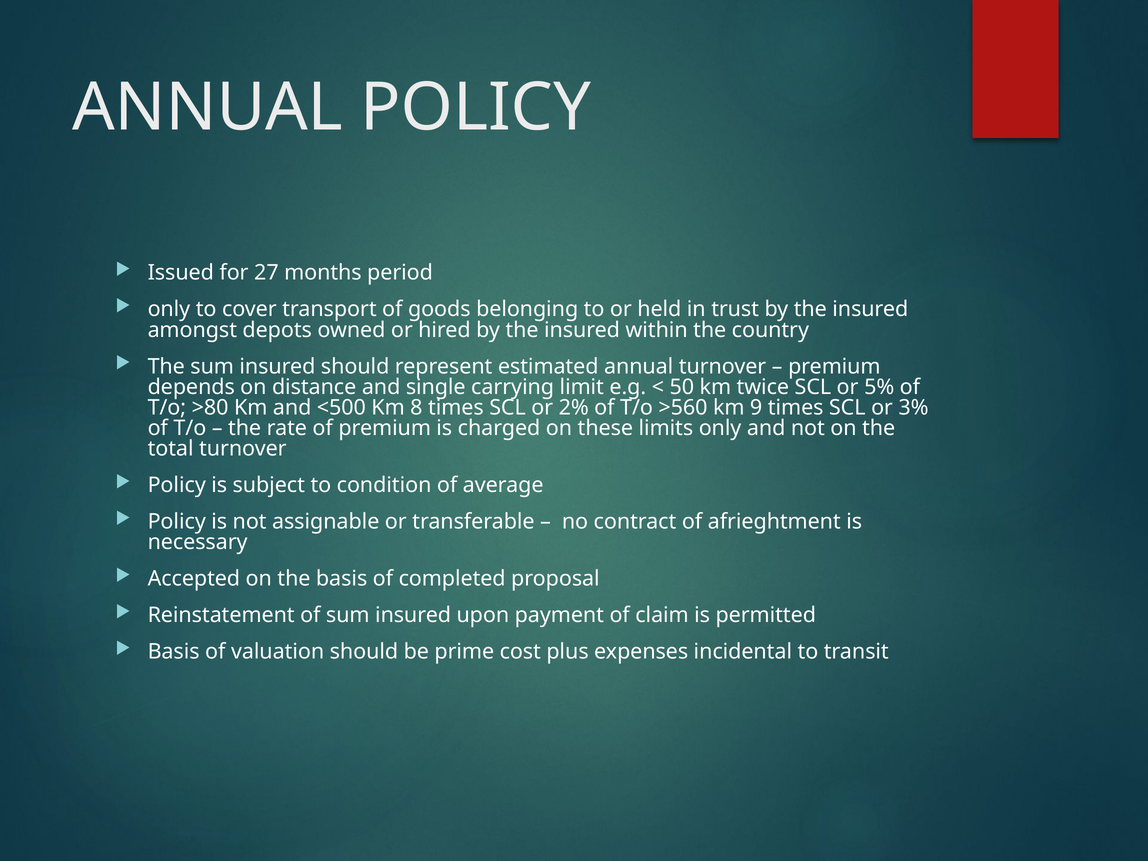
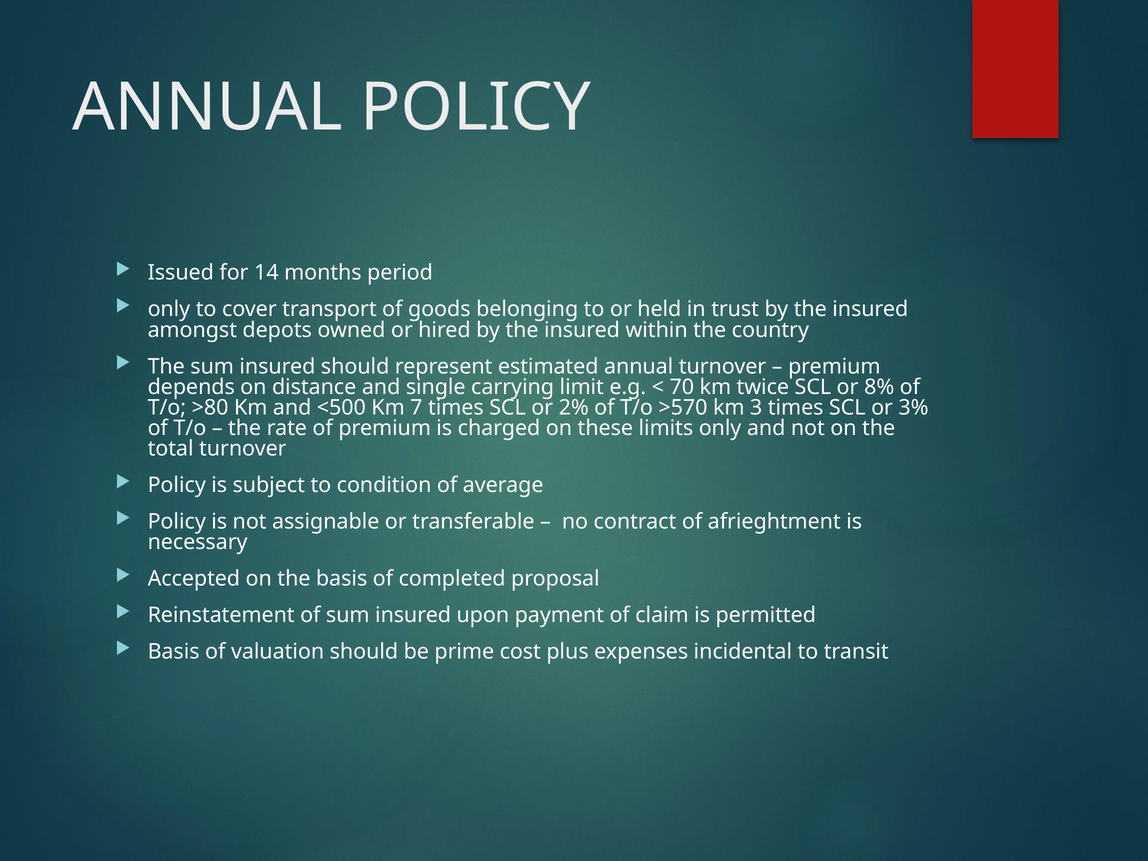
27: 27 -> 14
50: 50 -> 70
5%: 5% -> 8%
8: 8 -> 7
>560: >560 -> >570
9: 9 -> 3
